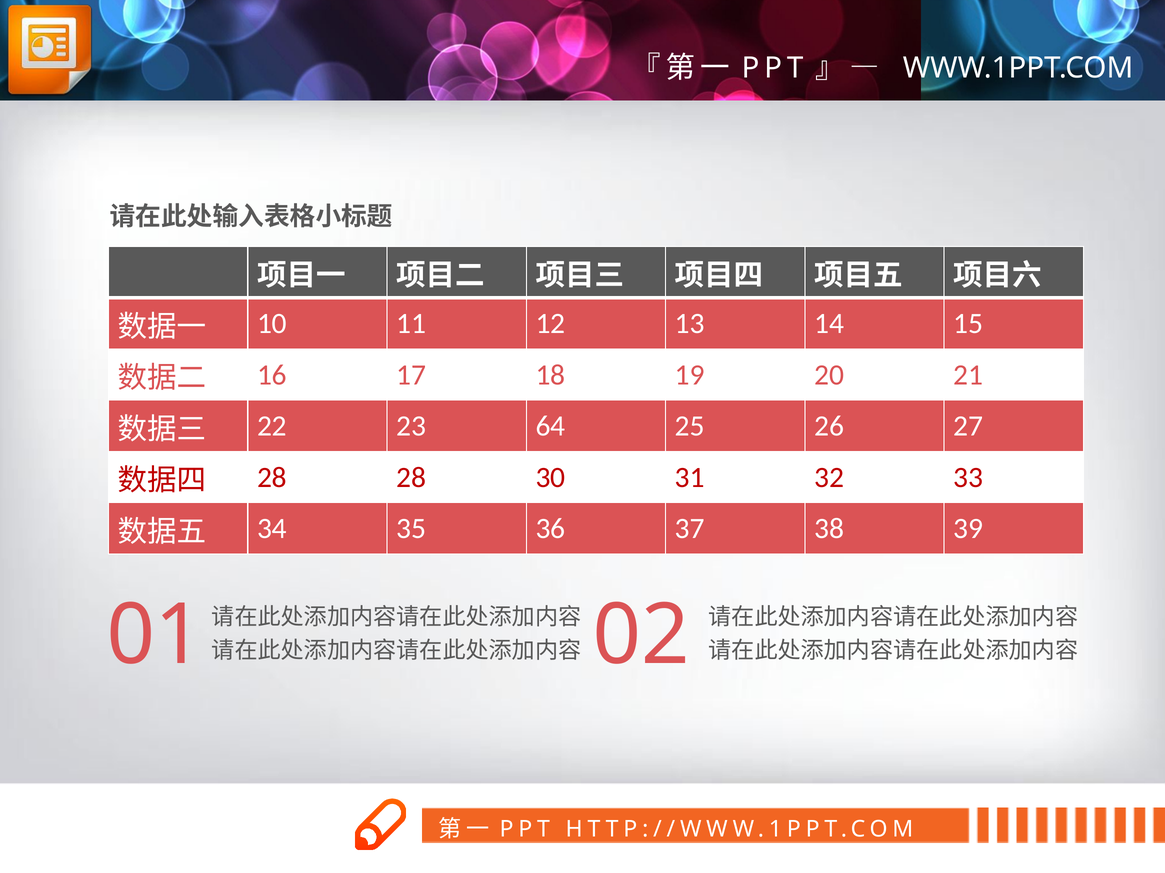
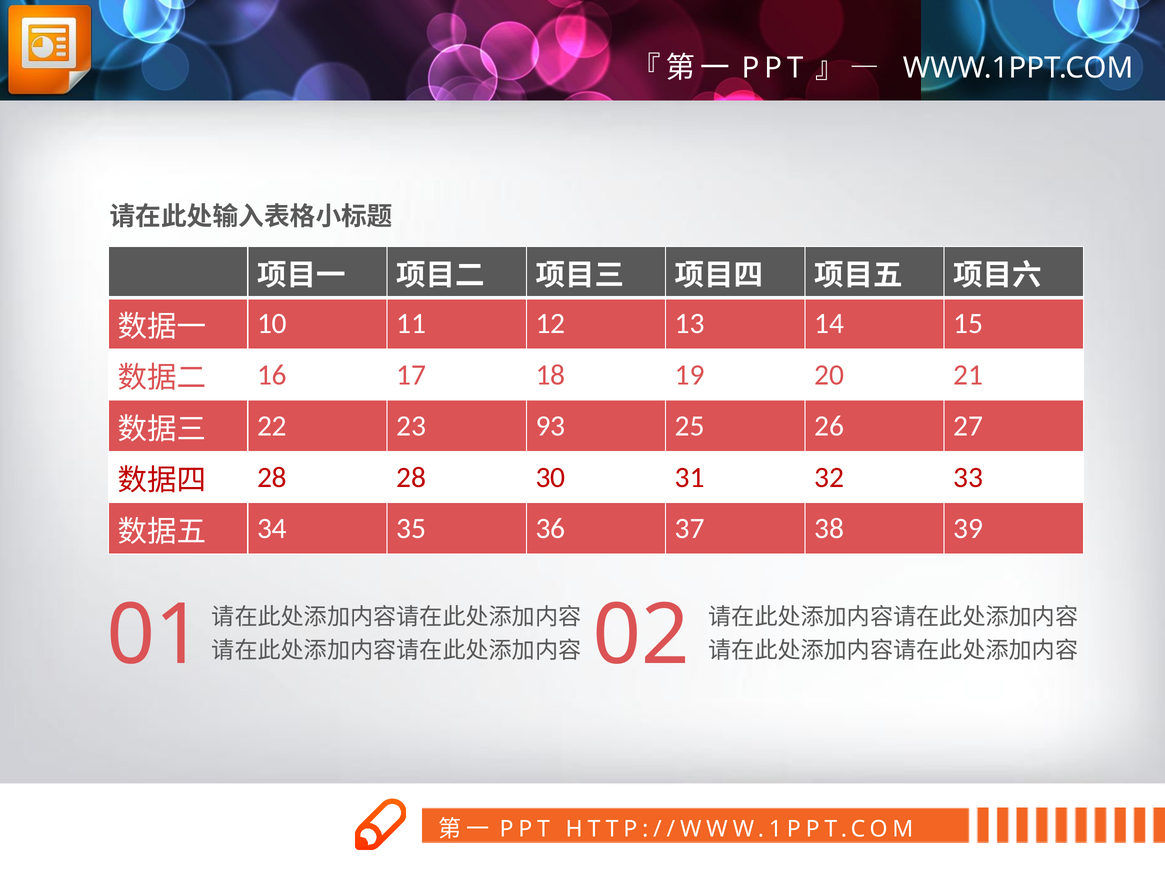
64: 64 -> 93
